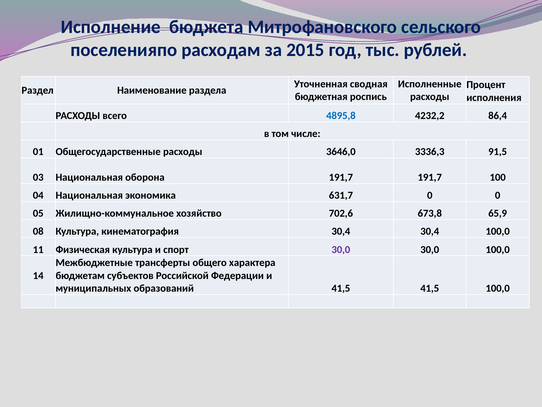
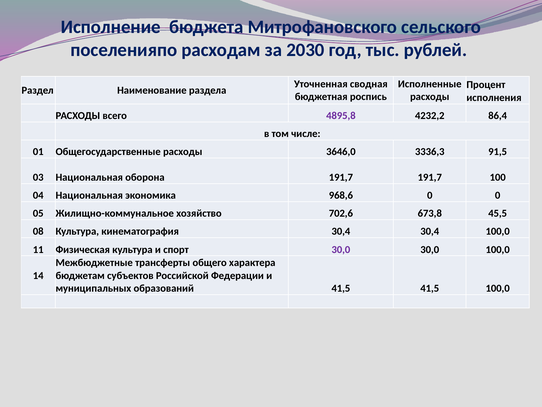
2015: 2015 -> 2030
4895,8 colour: blue -> purple
631,7: 631,7 -> 968,6
65,9: 65,9 -> 45,5
